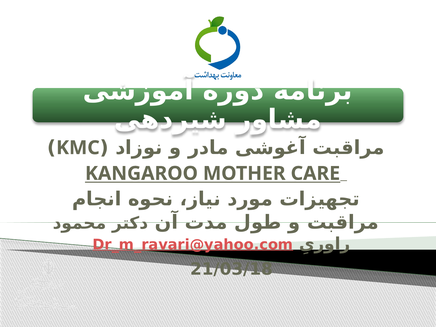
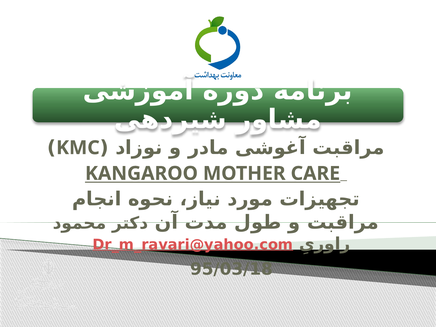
21/03/18: 21/03/18 -> 95/03/18
